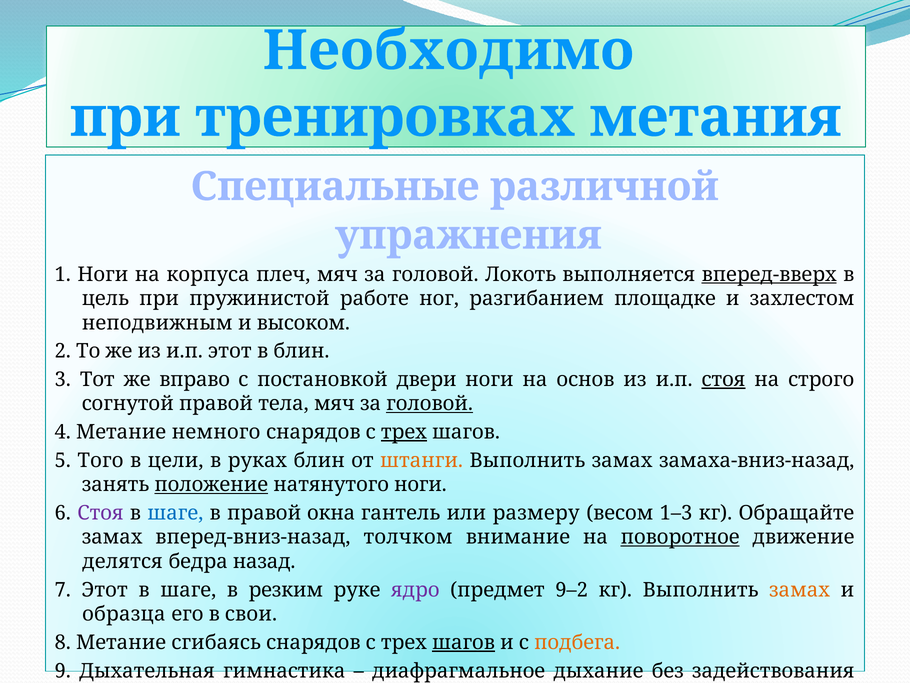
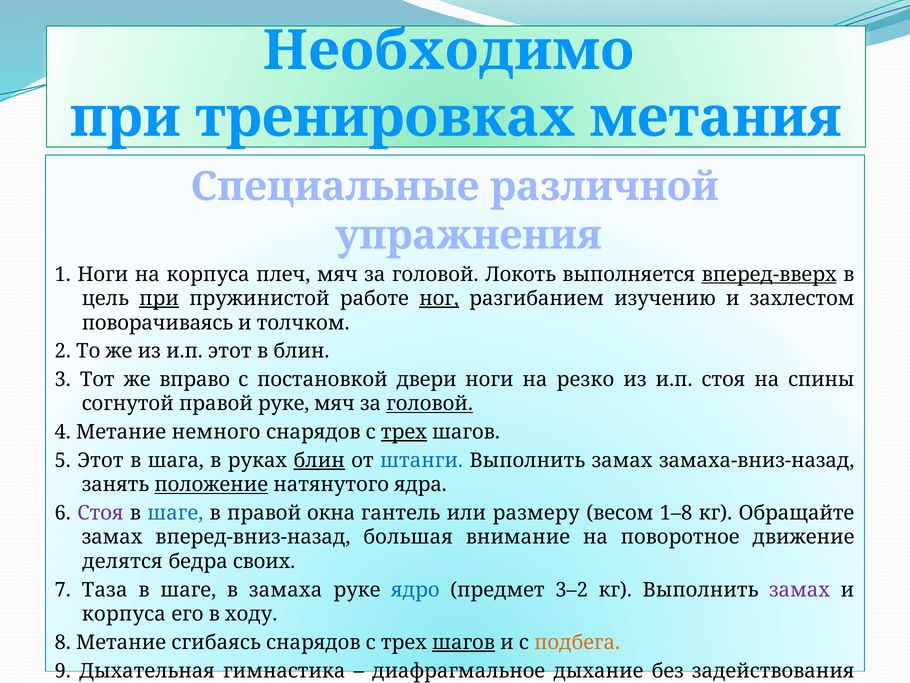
при at (159, 298) underline: none -> present
ног underline: none -> present
площадке: площадке -> изучению
неподвижным: неподвижным -> поворачиваясь
высоком: высоком -> толчком
основ: основ -> резко
стоя at (723, 379) underline: present -> none
строго: строго -> спины
правой тела: тела -> руке
5 Того: Того -> Этот
цели: цели -> шага
блин at (319, 460) underline: none -> present
штанги colour: orange -> blue
натянутого ноги: ноги -> ядра
1–3: 1–3 -> 1–8
толчком: толчком -> большая
поворотное underline: present -> none
назад: назад -> своих
7 Этот: Этот -> Таза
резким: резким -> замаха
ядро colour: purple -> blue
9–2: 9–2 -> 3–2
замах at (800, 589) colour: orange -> purple
образца at (124, 614): образца -> корпуса
свои: свои -> ходу
